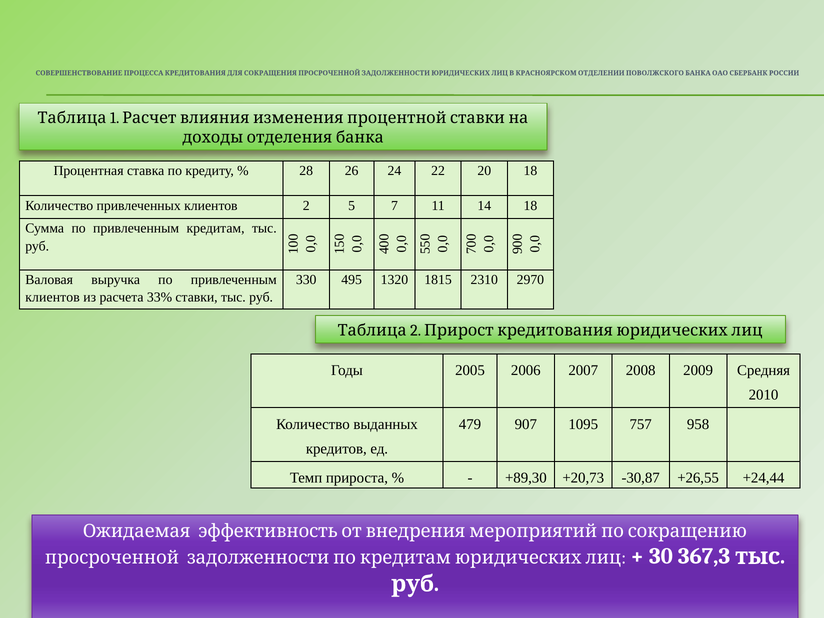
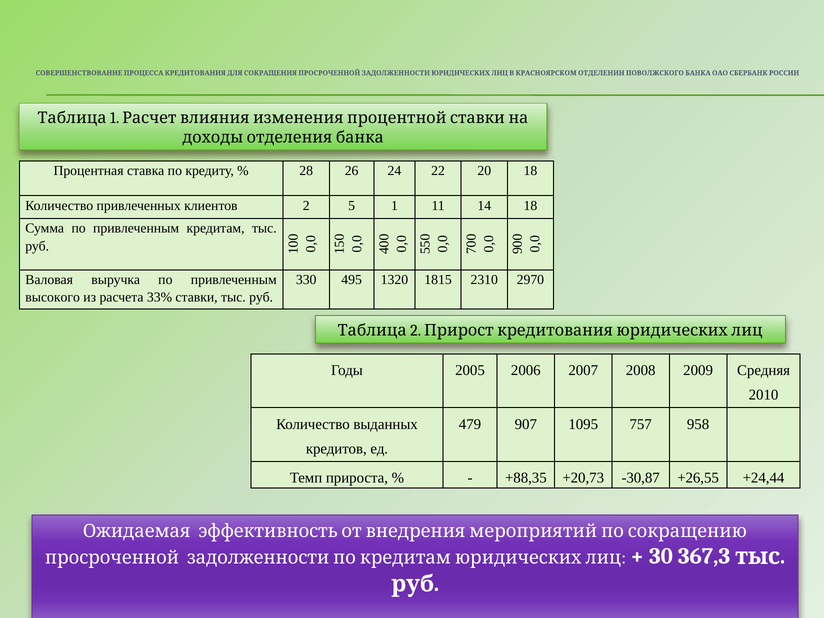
5 7: 7 -> 1
клиентов at (53, 297): клиентов -> высокого
+89,30: +89,30 -> +88,35
